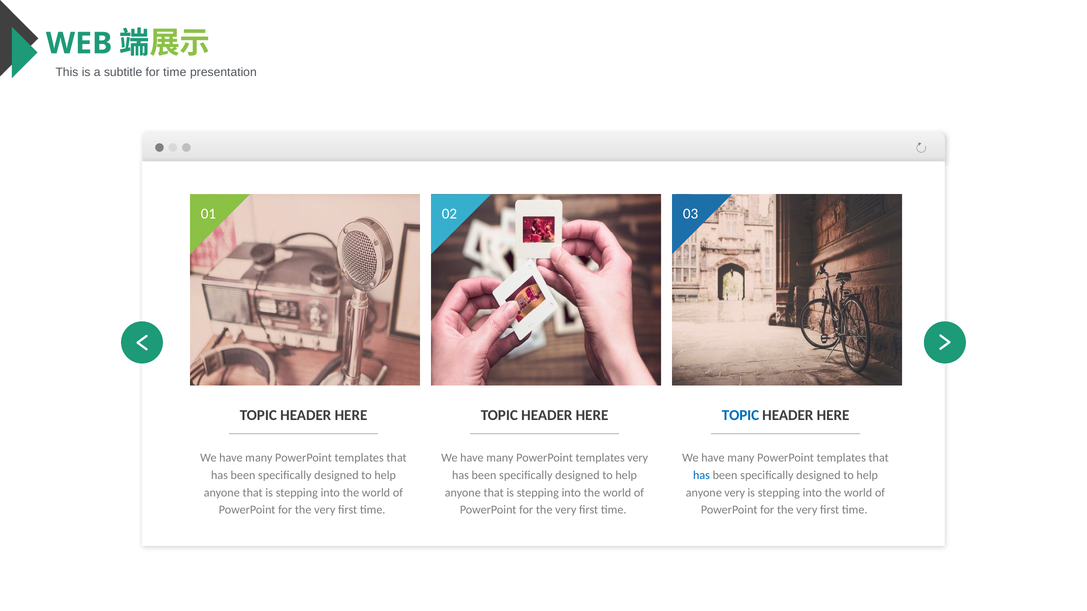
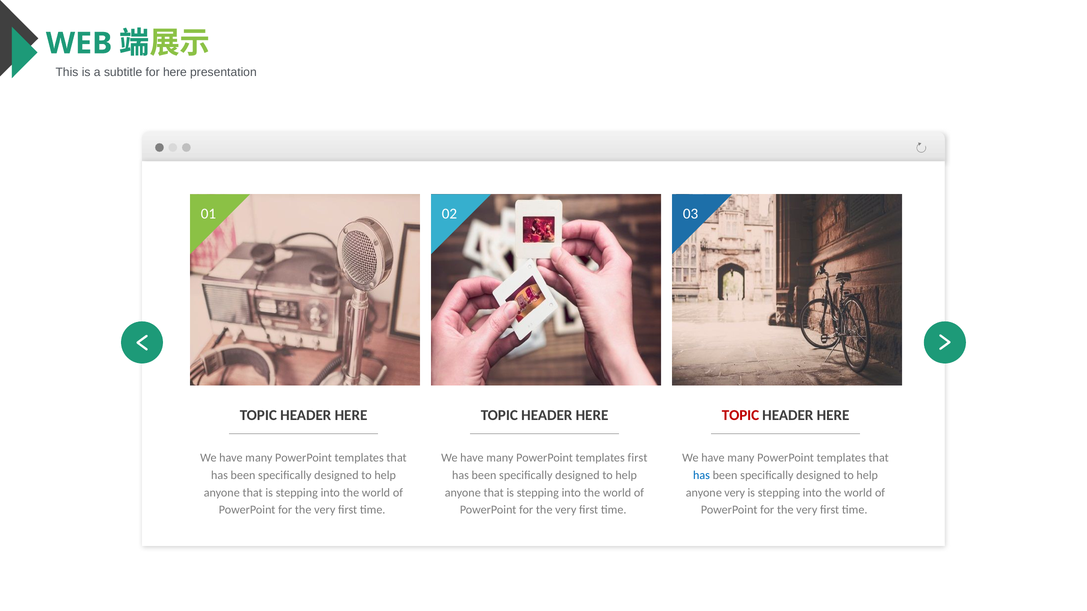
for time: time -> here
TOPIC at (740, 416) colour: blue -> red
templates very: very -> first
